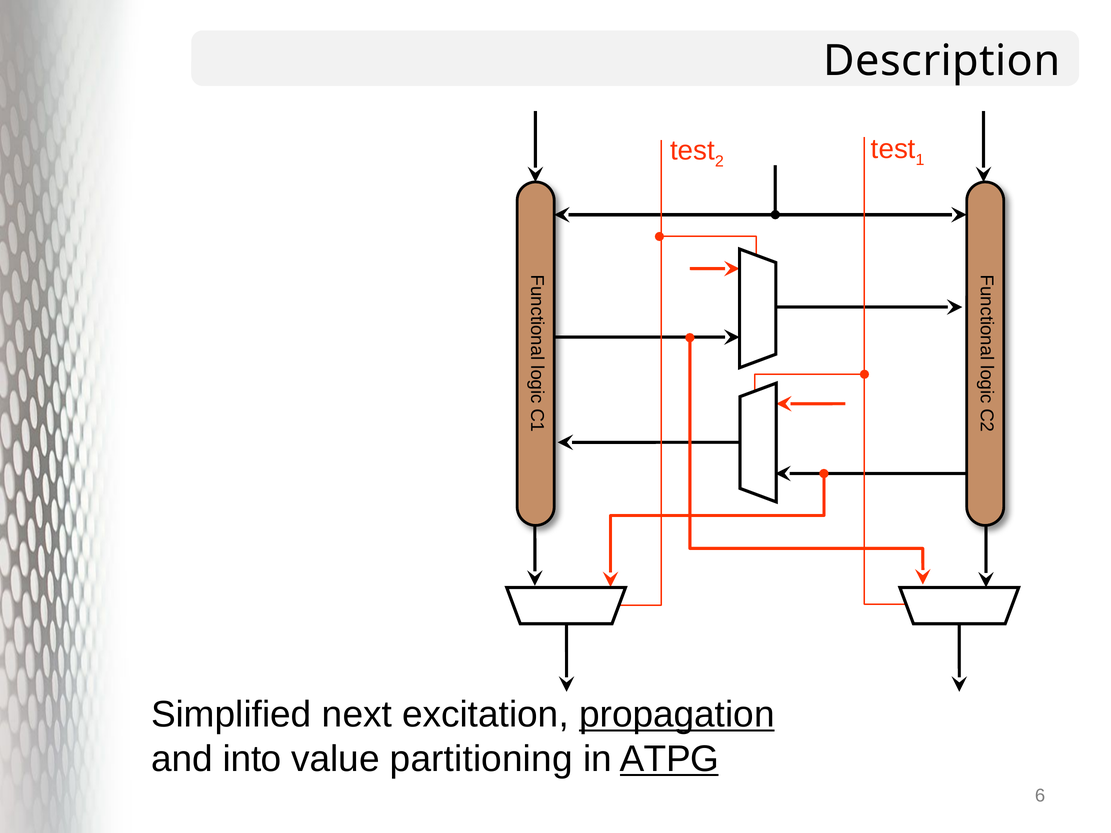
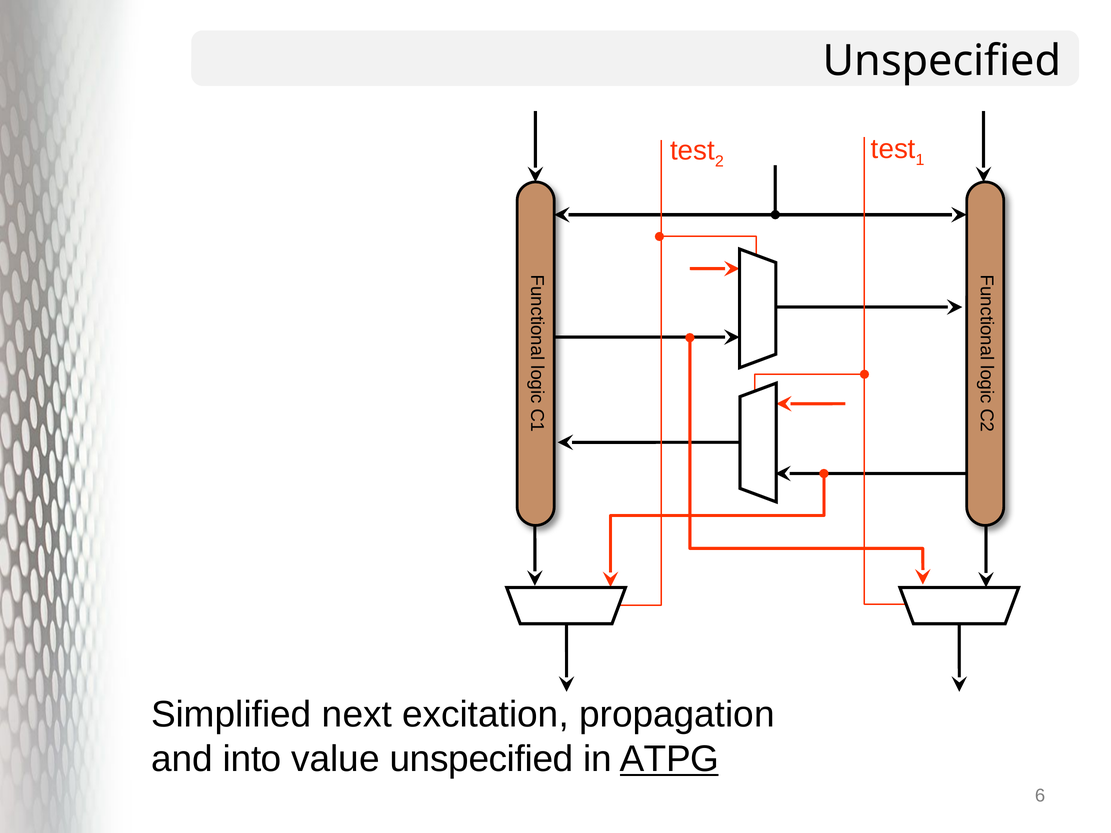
Description at (942, 61): Description -> Unspecified
propagation underline: present -> none
value partitioning: partitioning -> unspecified
